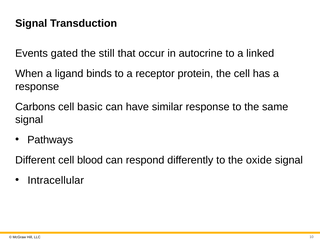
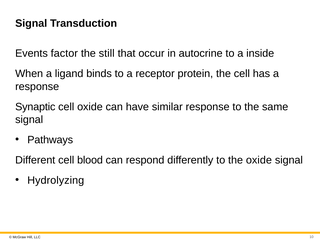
gated: gated -> factor
linked: linked -> inside
Carbons: Carbons -> Synaptic
cell basic: basic -> oxide
Intracellular: Intracellular -> Hydrolyzing
